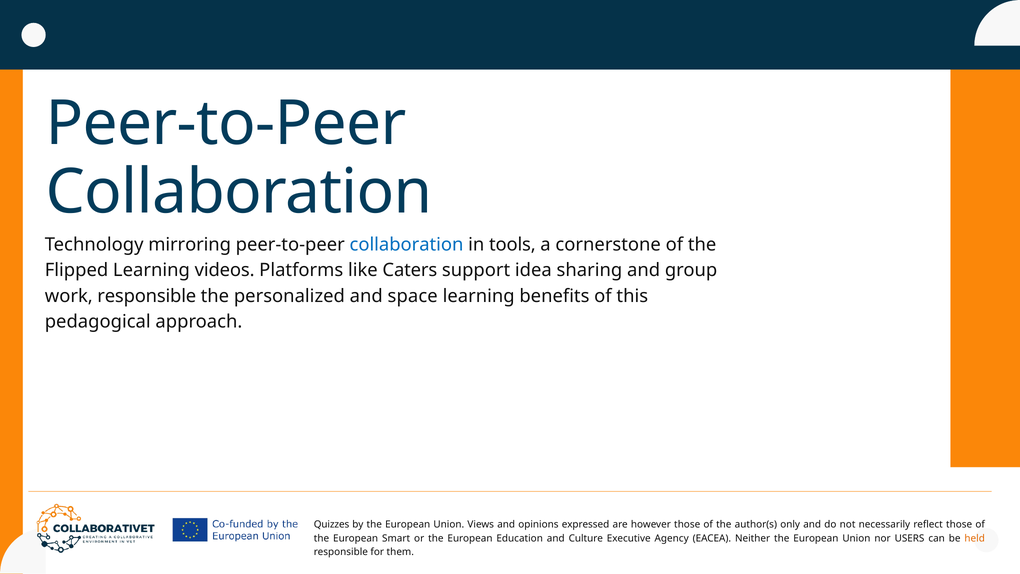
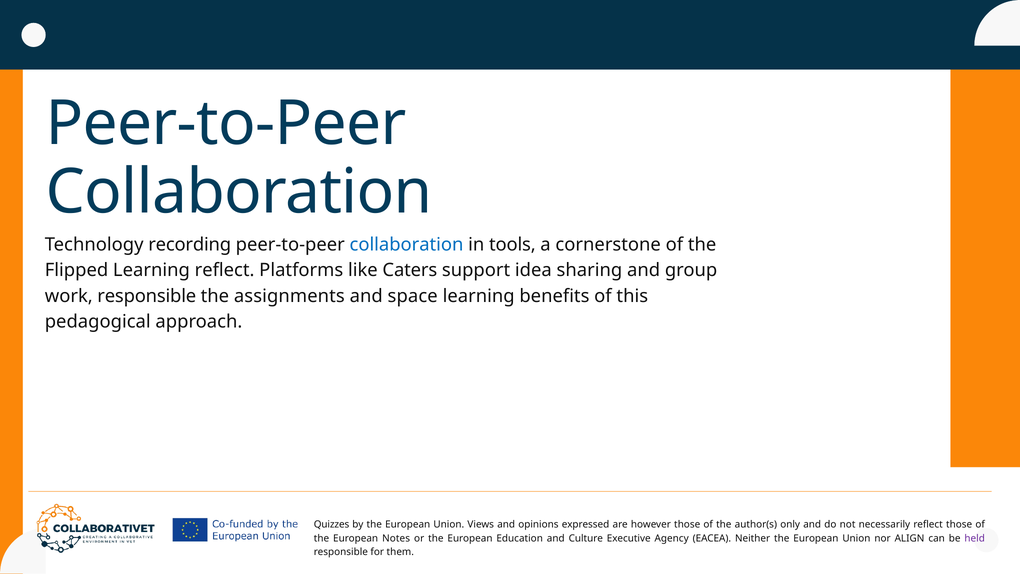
mirroring: mirroring -> recording
Learning videos: videos -> reflect
personalized: personalized -> assignments
Smart: Smart -> Notes
USERS: USERS -> ALIGN
held colour: orange -> purple
